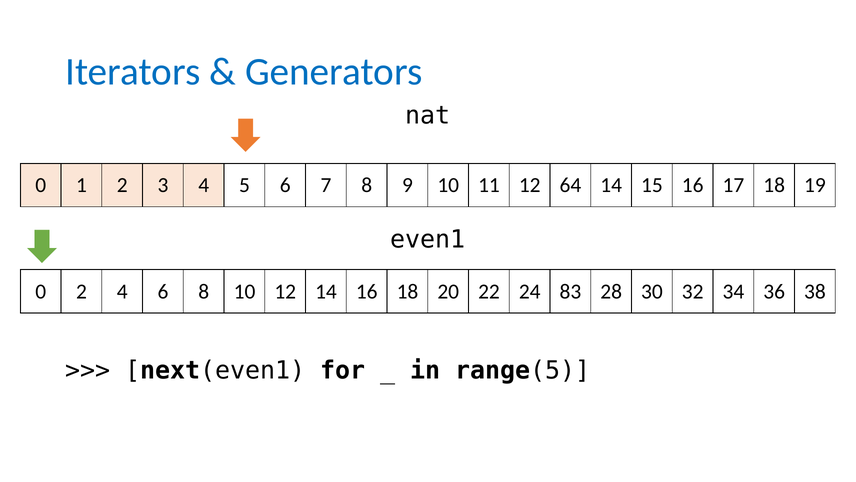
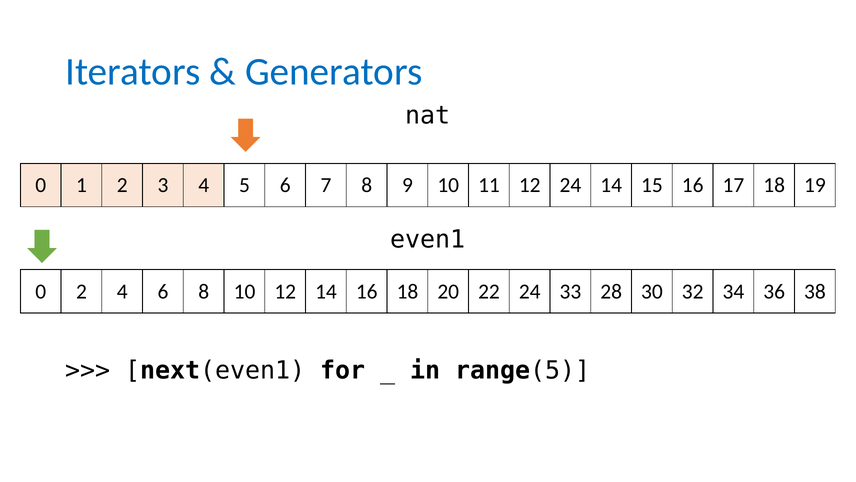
12 64: 64 -> 24
83: 83 -> 33
